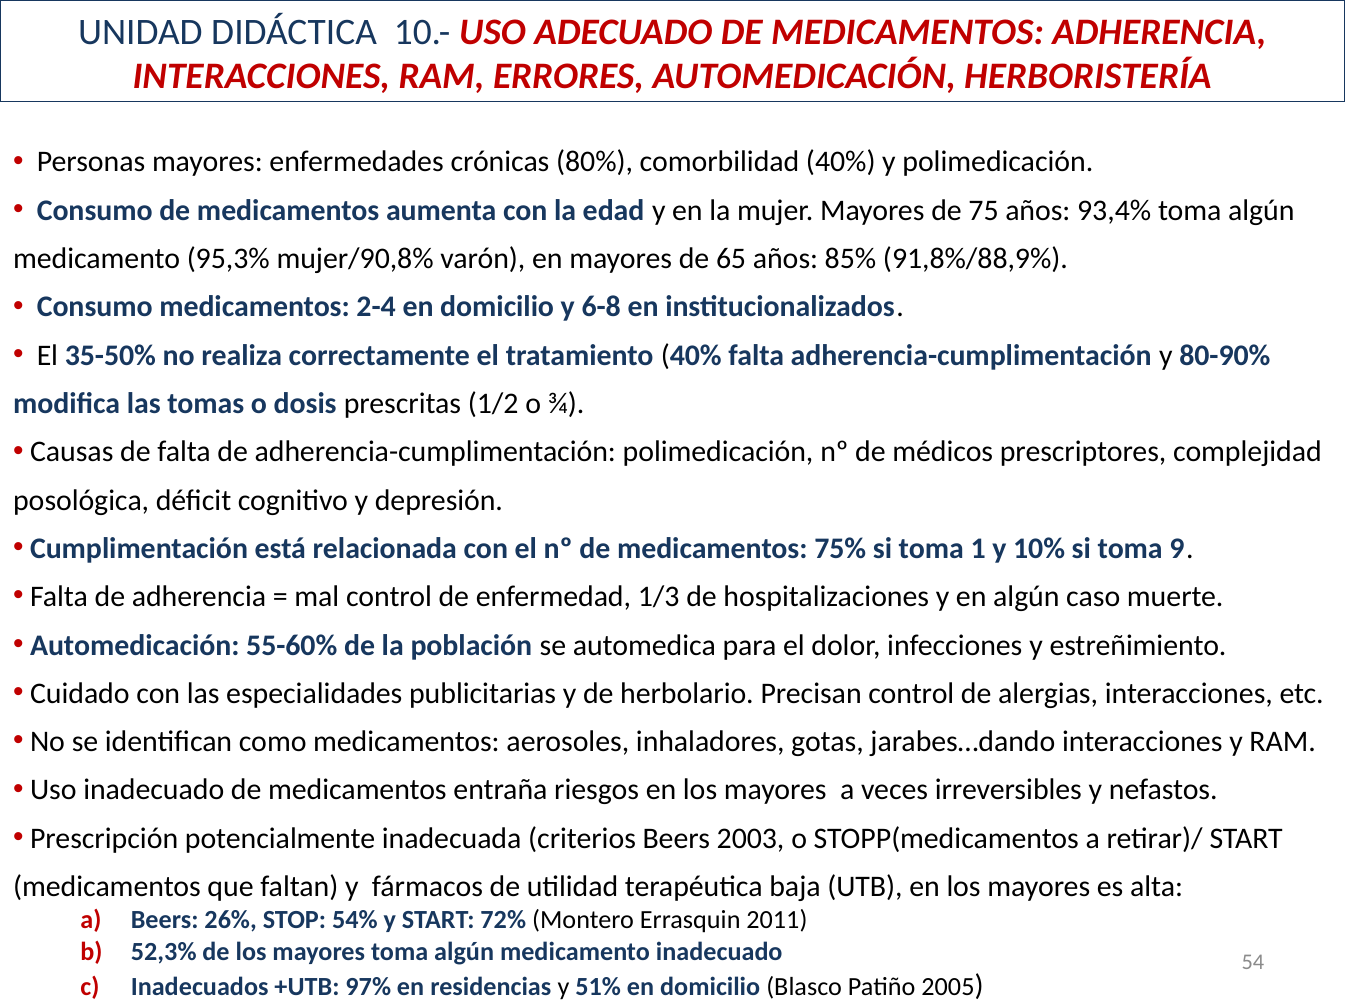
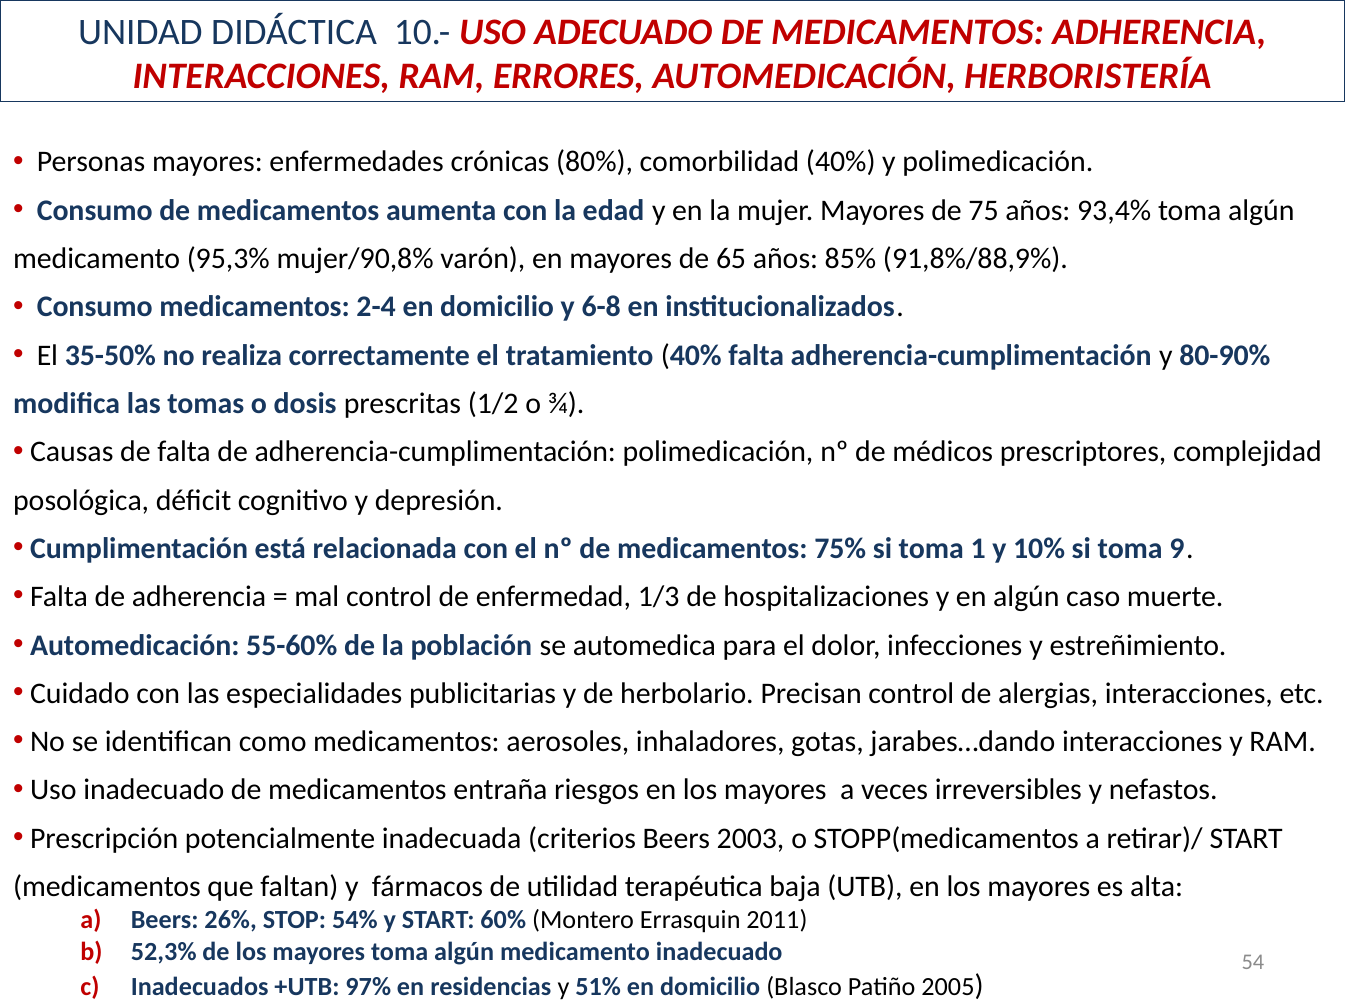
72%: 72% -> 60%
